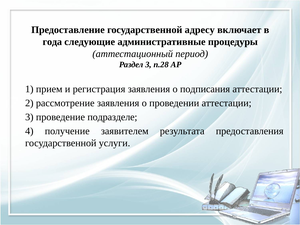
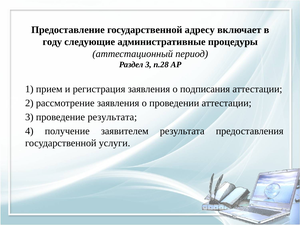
года: года -> году
проведение подразделе: подразделе -> результата
